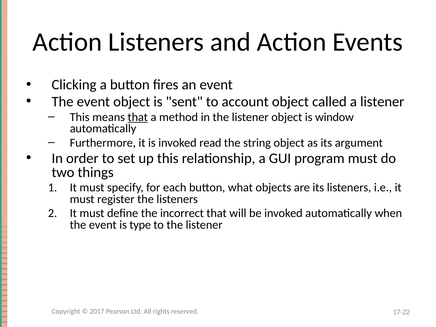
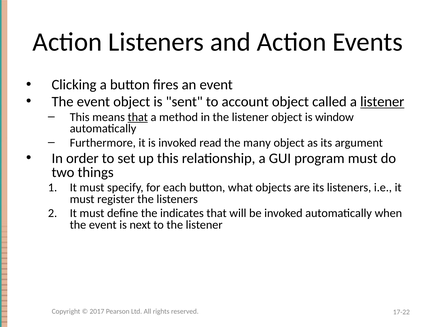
listener at (382, 102) underline: none -> present
string: string -> many
incorrect: incorrect -> indicates
type: type -> next
